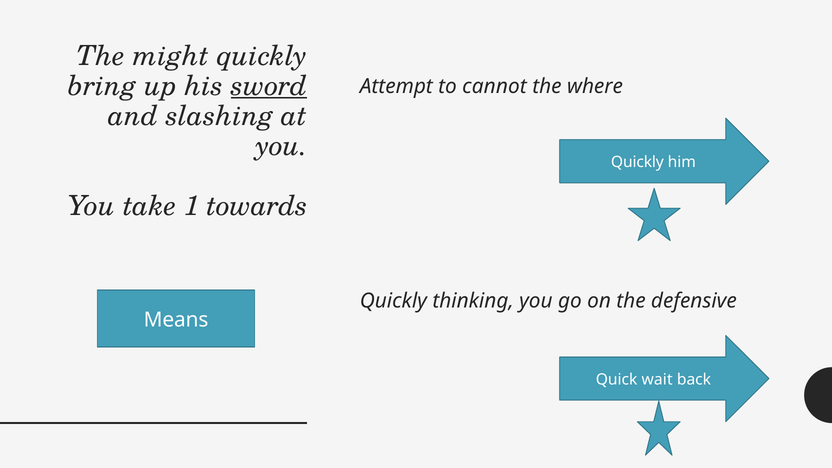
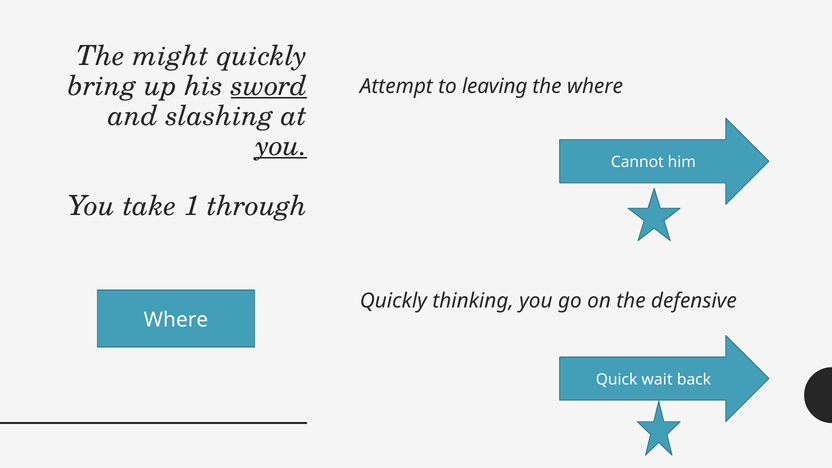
cannot: cannot -> leaving
you at (281, 146) underline: none -> present
Quickly at (637, 162): Quickly -> Cannot
towards: towards -> through
Means at (176, 320): Means -> Where
